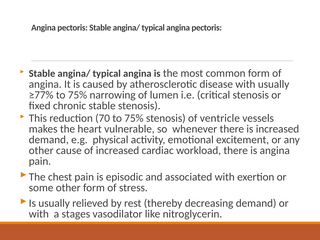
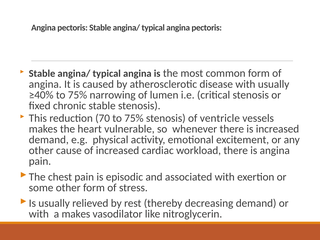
≥77%: ≥77% -> ≥40%
a stages: stages -> makes
